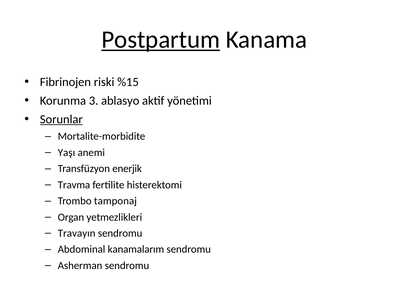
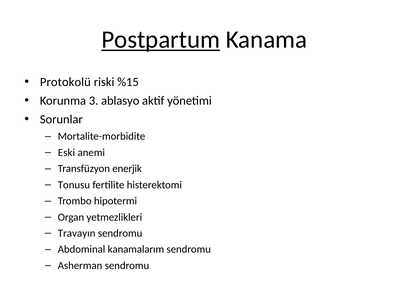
Fibrinojen: Fibrinojen -> Protokolü
Sorunlar underline: present -> none
Yaşı: Yaşı -> Eski
Travma: Travma -> Tonusu
tamponaj: tamponaj -> hipotermi
